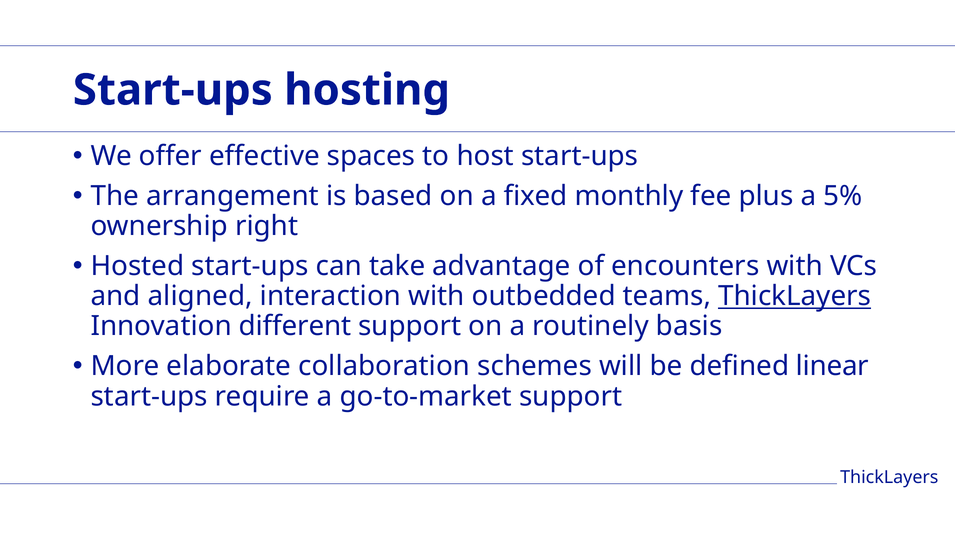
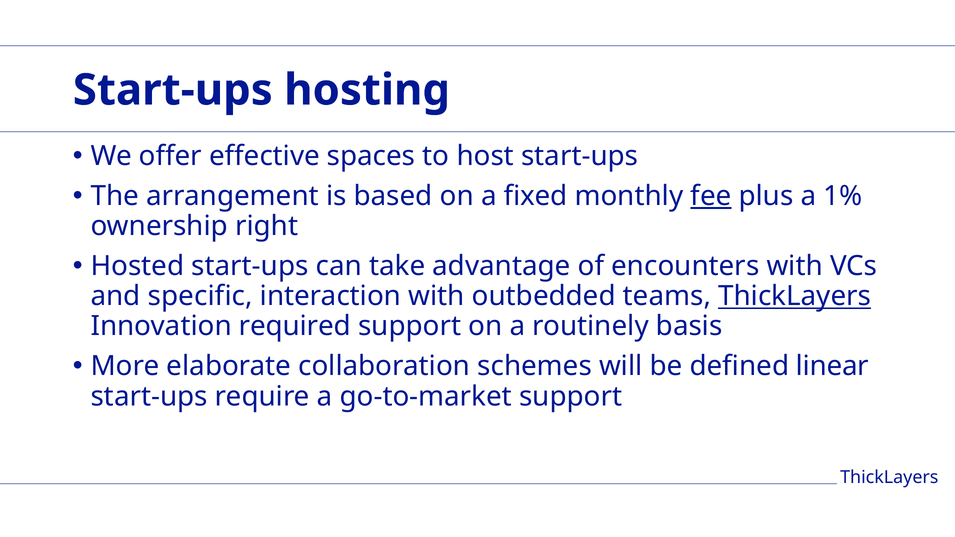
fee underline: none -> present
5%: 5% -> 1%
aligned: aligned -> specific
different: different -> required
